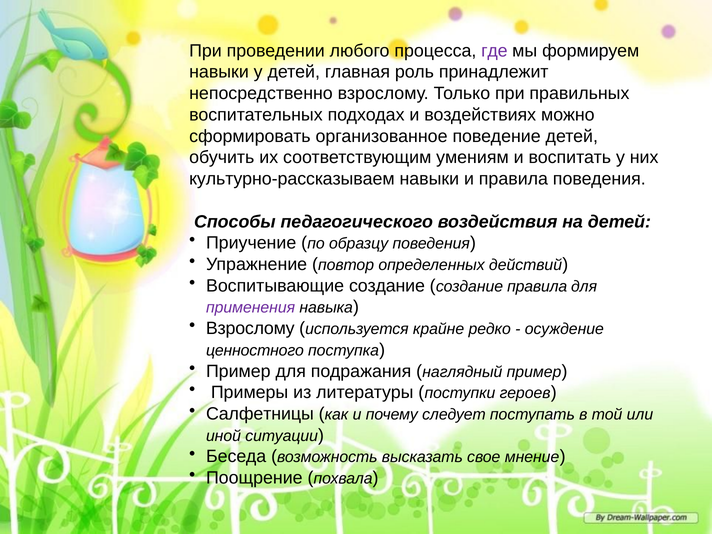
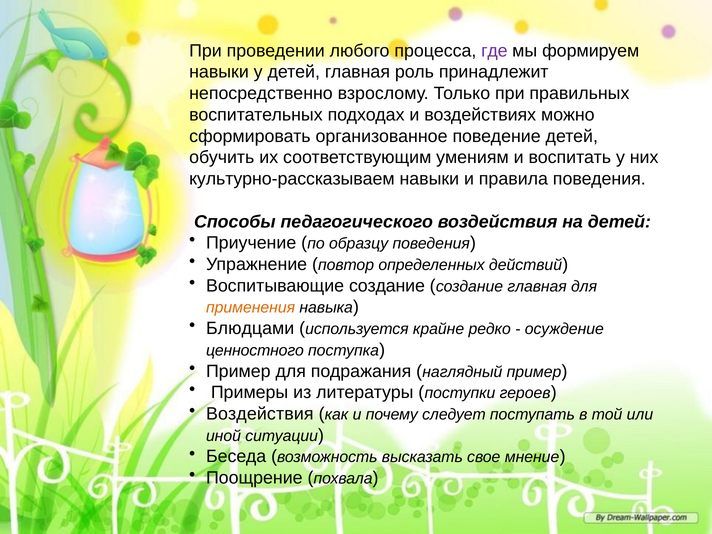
создание правила: правила -> главная
применения colour: purple -> orange
Взрослому at (250, 328): Взрослому -> Блюдцами
Салфетницы at (260, 414): Салфетницы -> Воздействия
